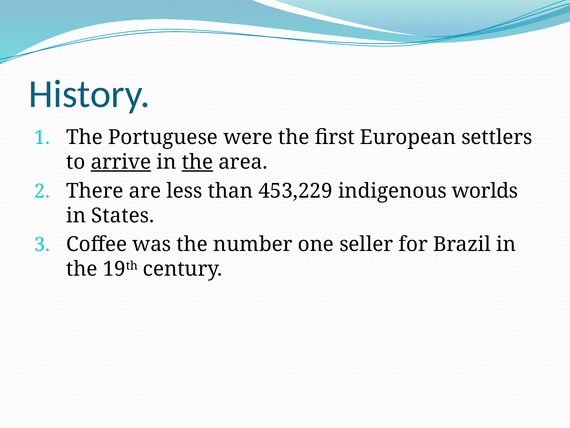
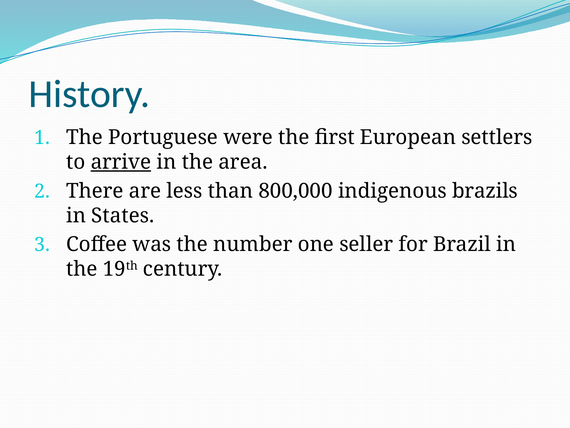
the at (197, 162) underline: present -> none
453,229: 453,229 -> 800,000
worlds: worlds -> brazils
